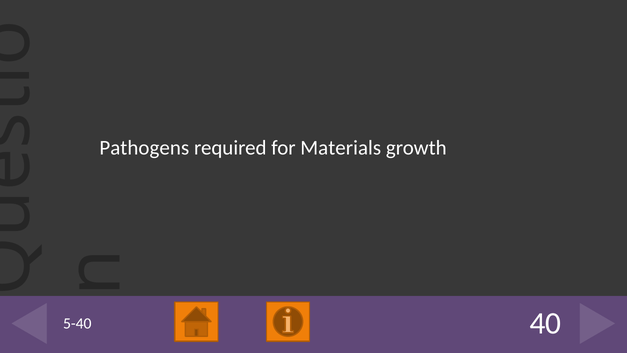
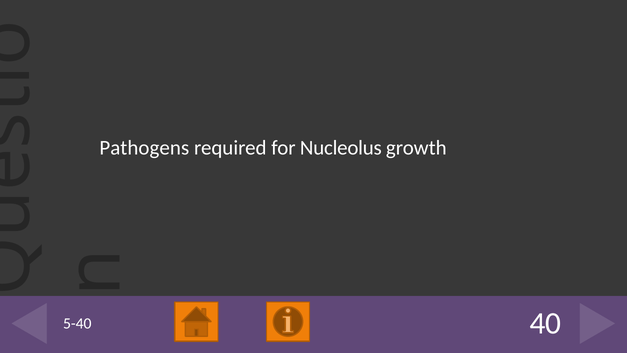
Materials: Materials -> Nucleolus
